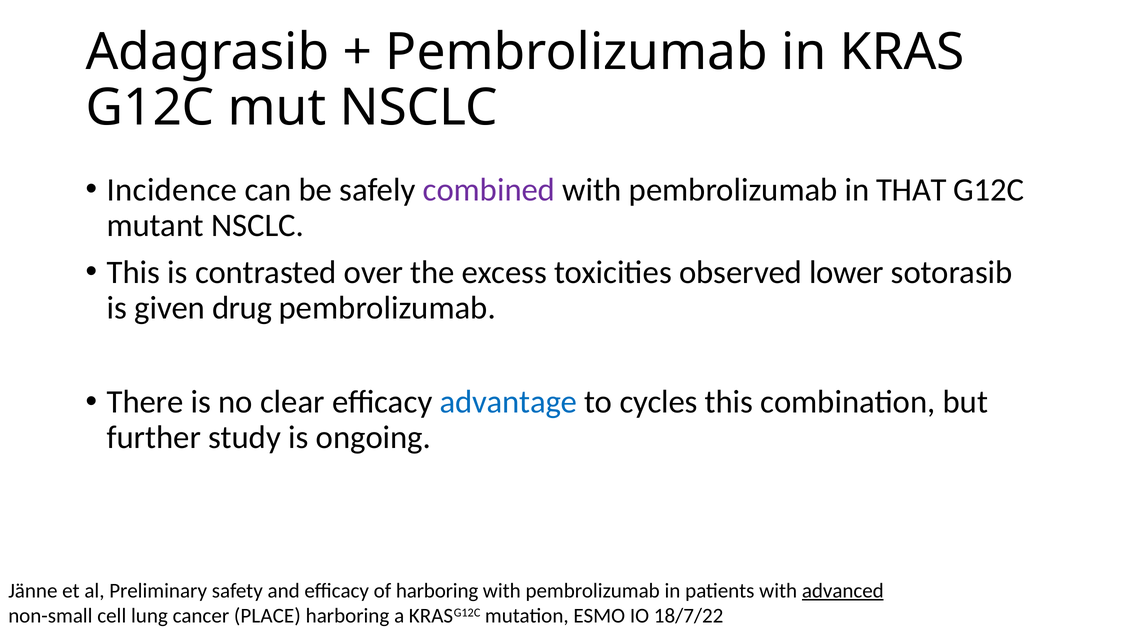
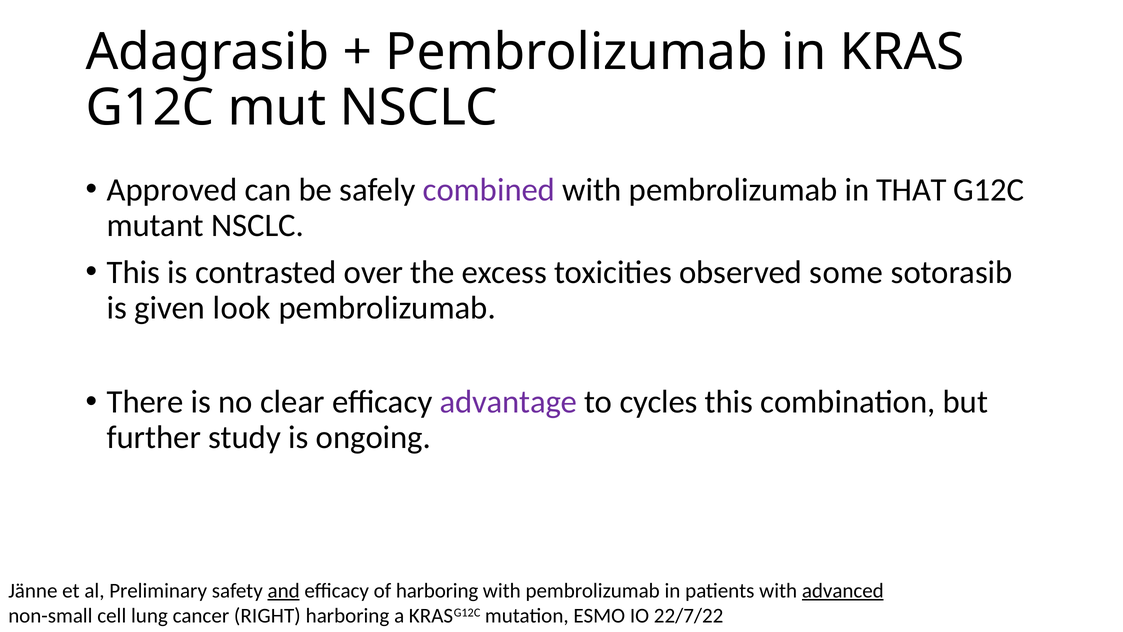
Incidence: Incidence -> Approved
lower: lower -> some
drug: drug -> look
advantage colour: blue -> purple
and underline: none -> present
PLACE: PLACE -> RIGHT
18/7/22: 18/7/22 -> 22/7/22
